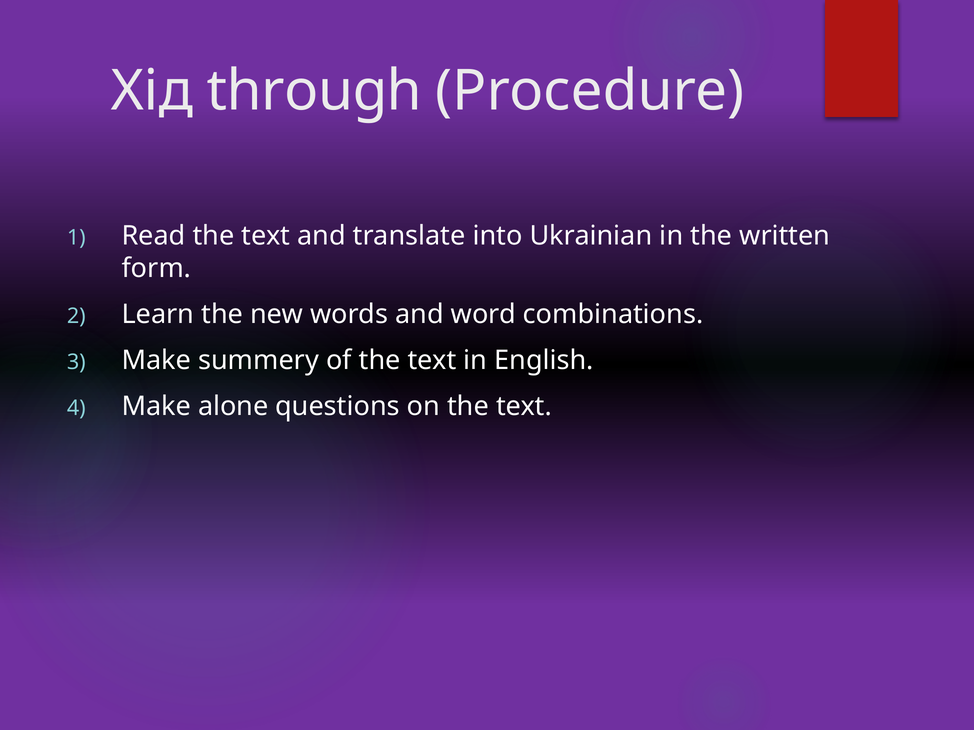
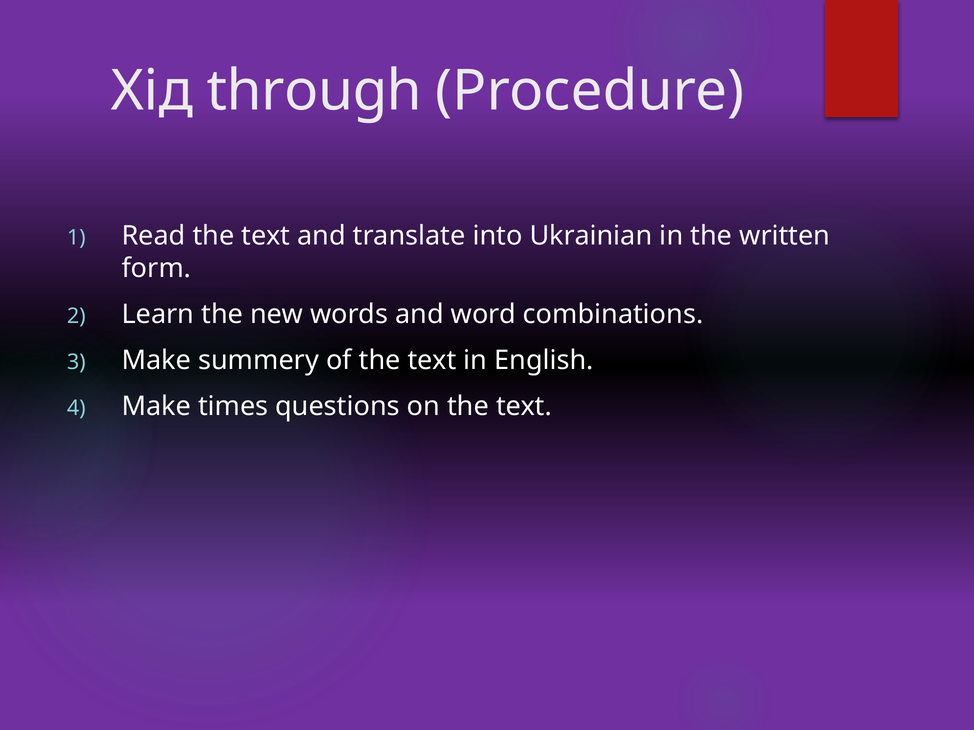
alone: alone -> times
